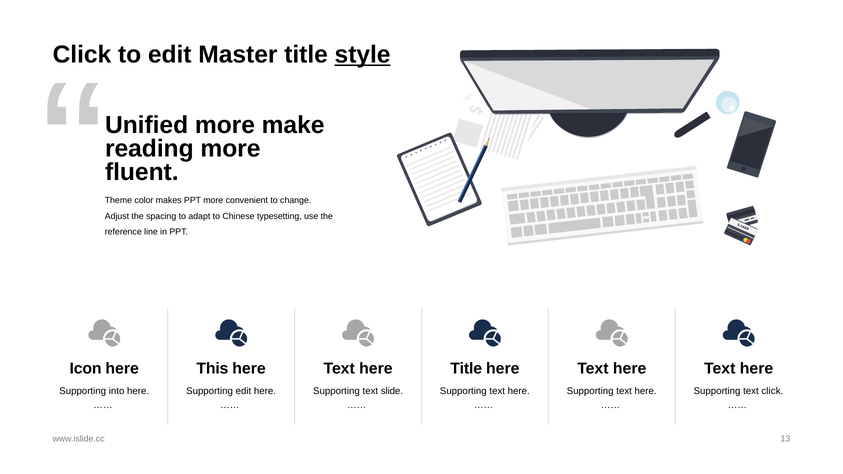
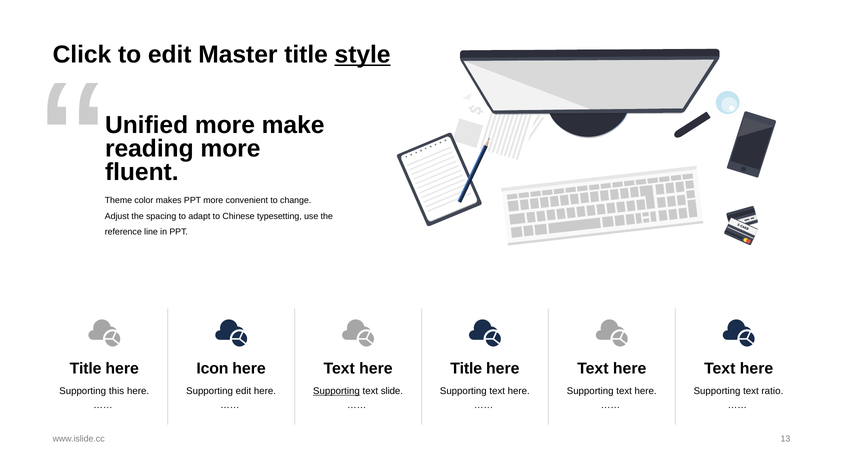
Icon at (86, 369): Icon -> Title
This: This -> Icon
into: into -> this
Supporting at (336, 391) underline: none -> present
text click: click -> ratio
